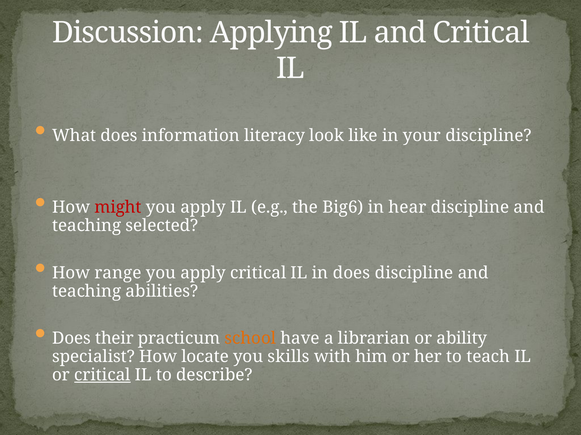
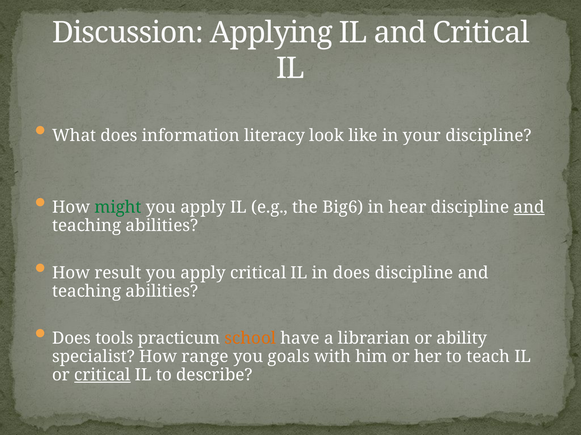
might colour: red -> green
and at (529, 208) underline: none -> present
selected at (162, 226): selected -> abilities
range: range -> result
their: their -> tools
locate: locate -> range
skills: skills -> goals
